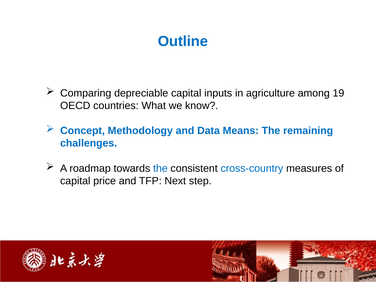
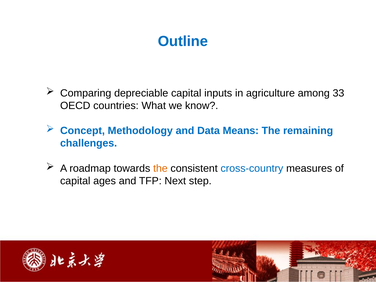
19: 19 -> 33
the at (160, 168) colour: blue -> orange
price: price -> ages
